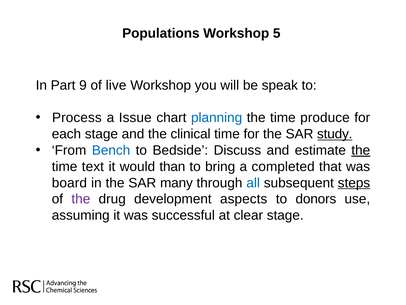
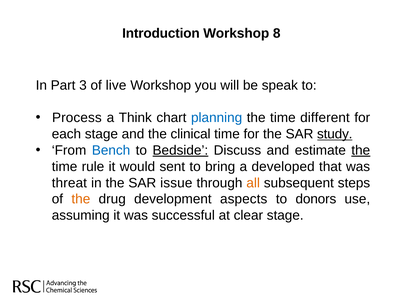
Populations: Populations -> Introduction
5: 5 -> 8
9: 9 -> 3
Issue: Issue -> Think
produce: produce -> different
Bedside underline: none -> present
text: text -> rule
than: than -> sent
completed: completed -> developed
board: board -> threat
many: many -> issue
all colour: blue -> orange
steps underline: present -> none
the at (81, 199) colour: purple -> orange
